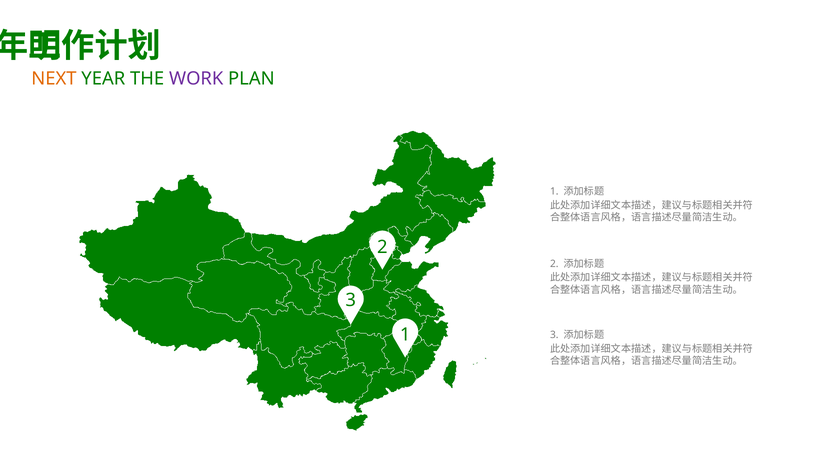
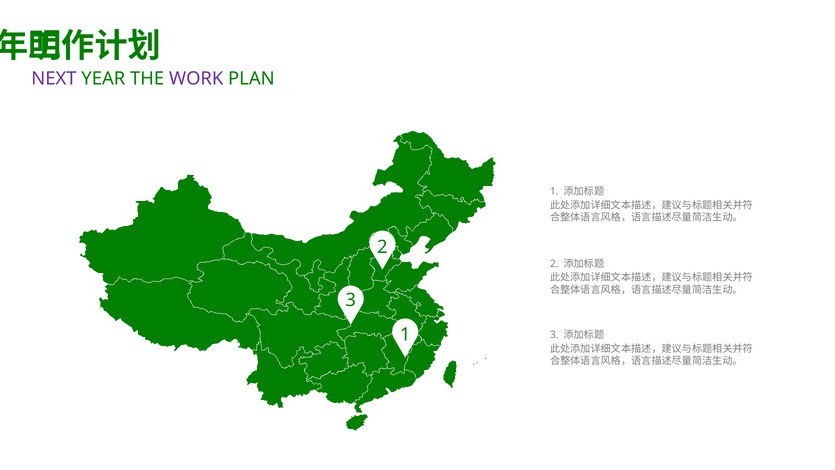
NEXT colour: orange -> purple
